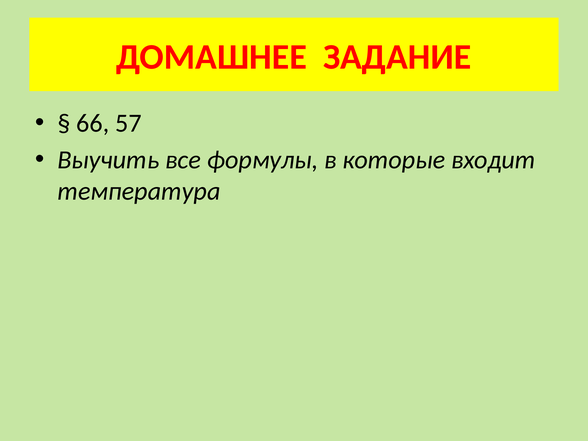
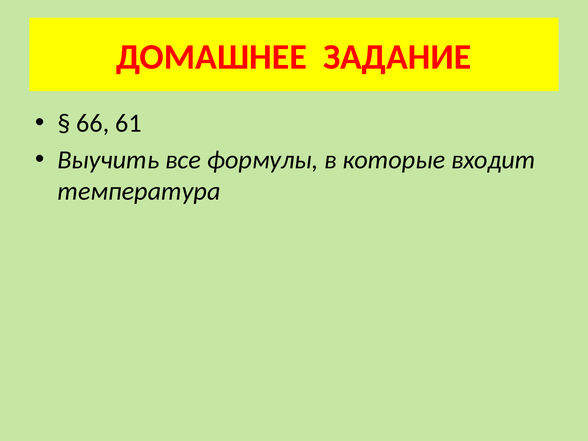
57: 57 -> 61
